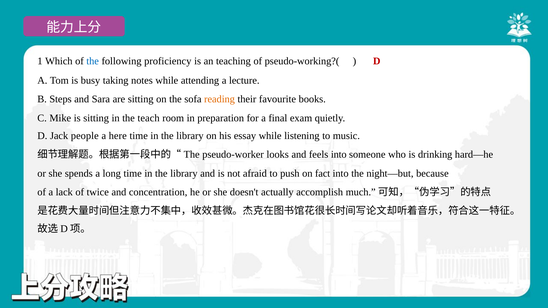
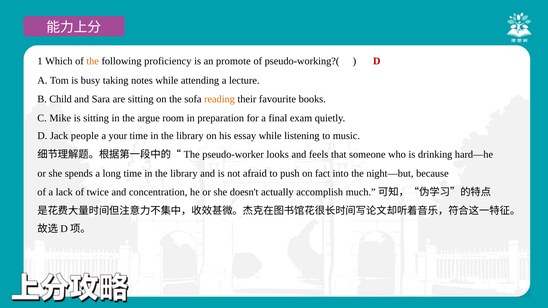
the at (93, 61) colour: blue -> orange
teaching: teaching -> promote
Steps: Steps -> Child
teach: teach -> argue
here: here -> your
feels into: into -> that
